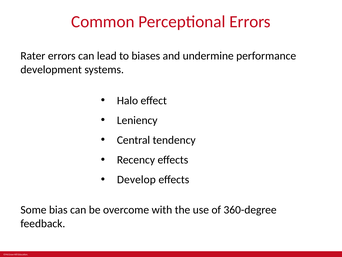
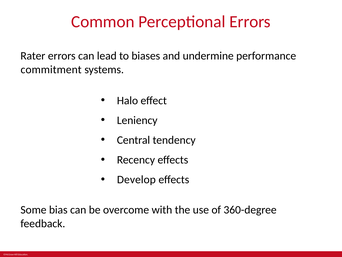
development: development -> commitment
